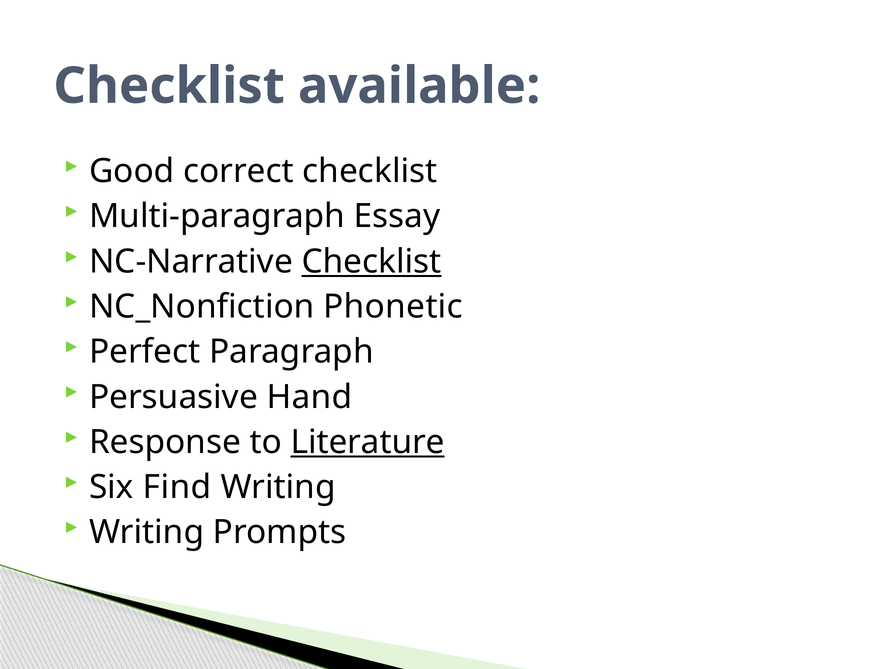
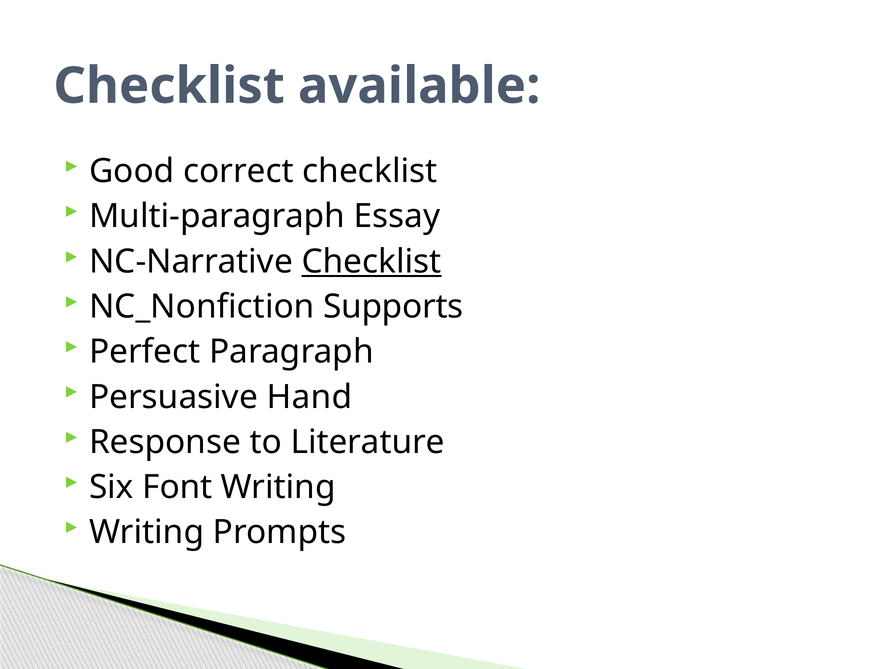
Phonetic: Phonetic -> Supports
Literature underline: present -> none
Find: Find -> Font
